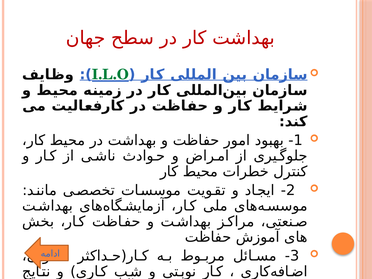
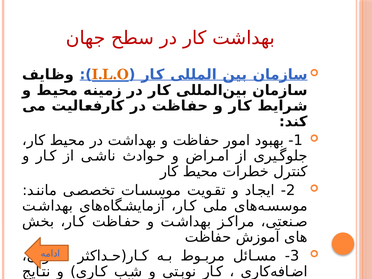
I.L.O colour: green -> orange
